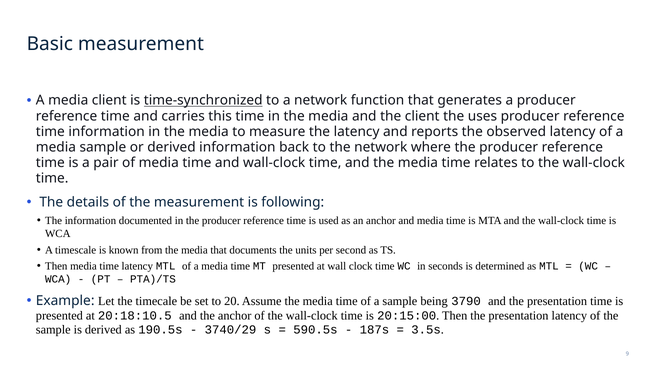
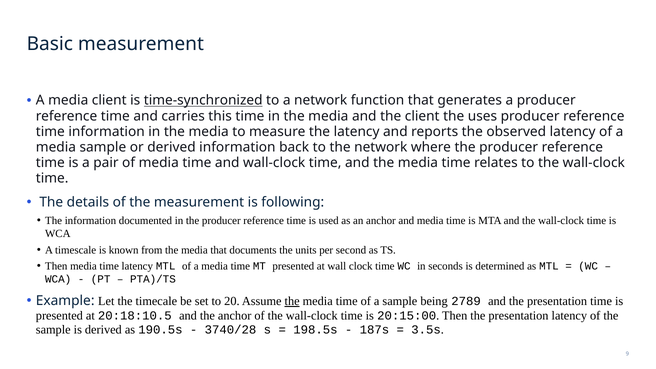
the at (292, 301) underline: none -> present
3790: 3790 -> 2789
3740/29: 3740/29 -> 3740/28
590.5s: 590.5s -> 198.5s
